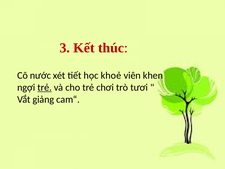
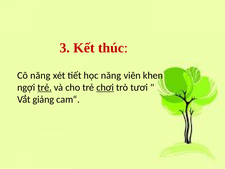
Cô nước: nước -> năng
học khoẻ: khoẻ -> năng
chơi underline: none -> present
